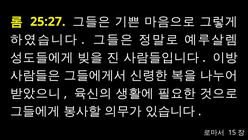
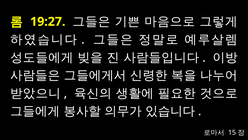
25:27: 25:27 -> 19:27
